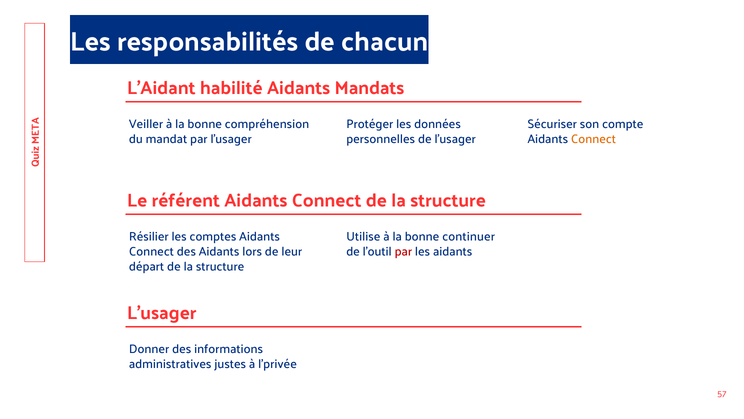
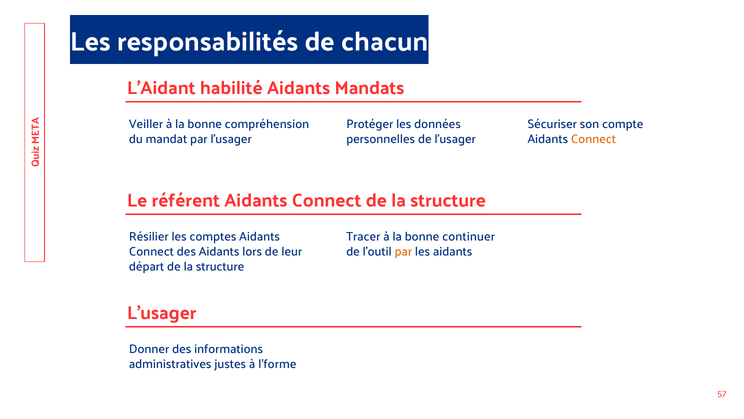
Utilise: Utilise -> Tracer
par at (403, 251) colour: red -> orange
l’privée: l’privée -> l’forme
